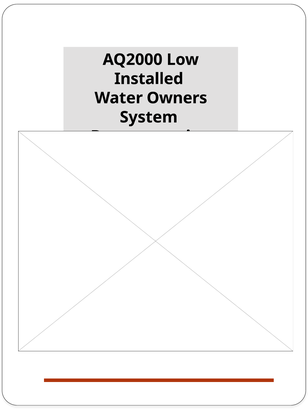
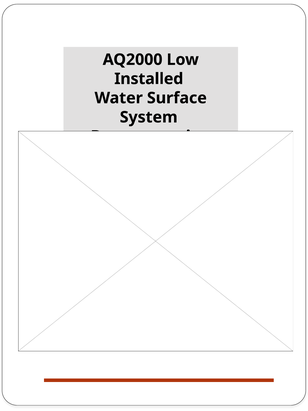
Owners: Owners -> Surface
